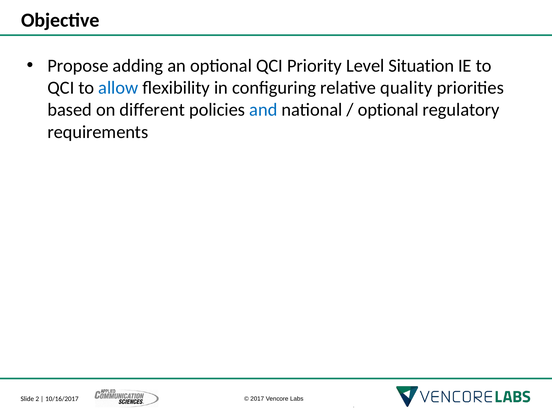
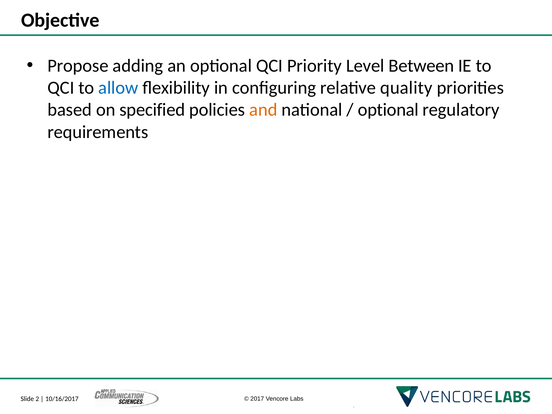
Situation: Situation -> Between
different: different -> specified
and colour: blue -> orange
